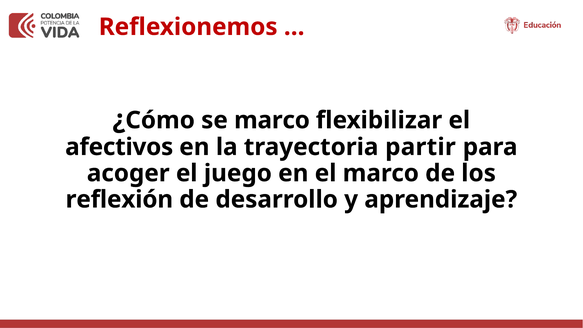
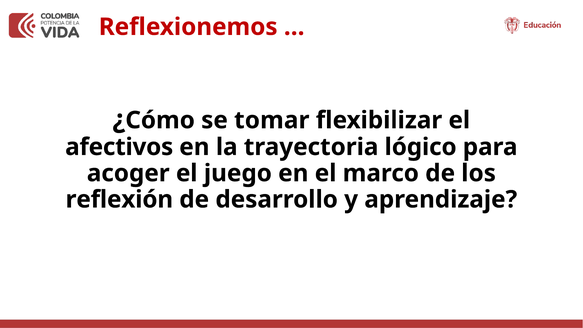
se marco: marco -> tomar
partir: partir -> lógico
